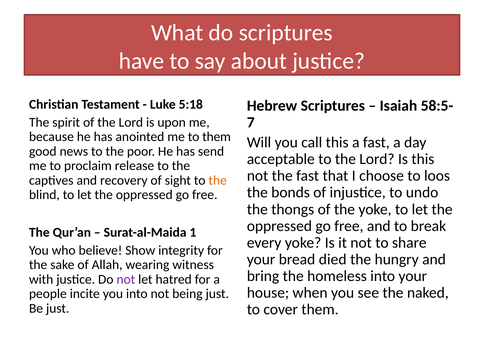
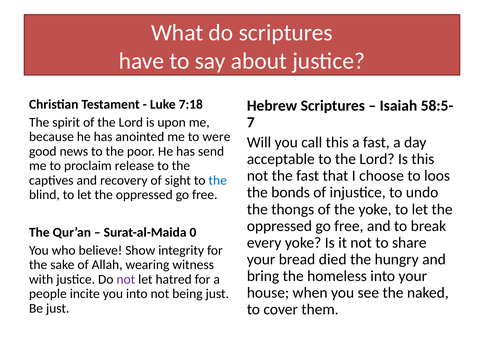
5:18: 5:18 -> 7:18
to them: them -> were
the at (218, 180) colour: orange -> blue
1: 1 -> 0
